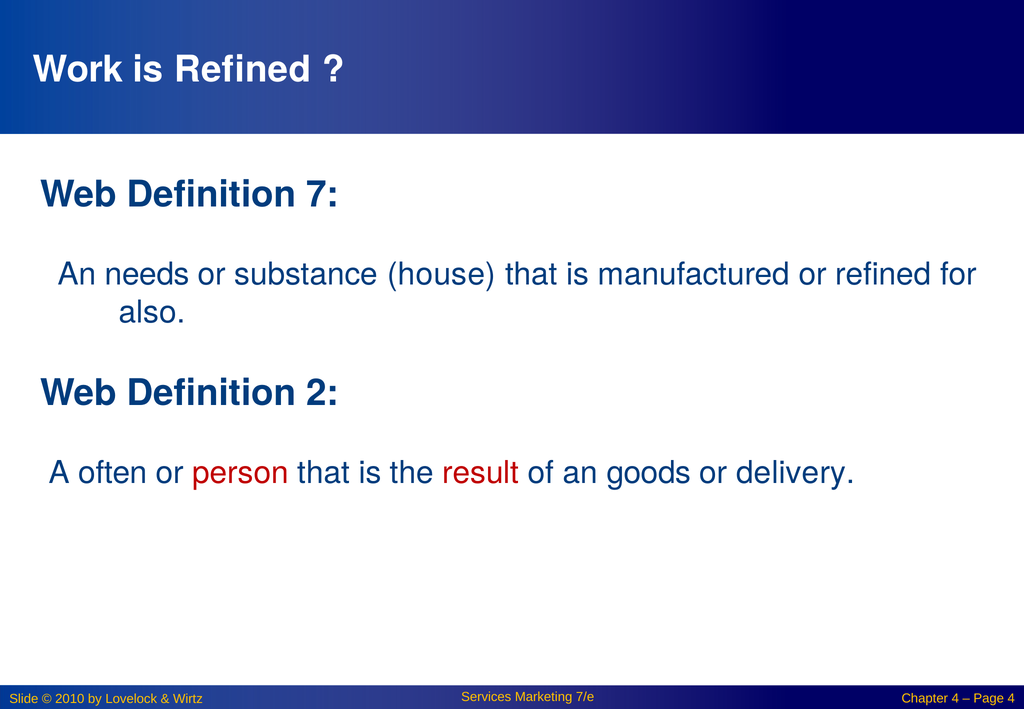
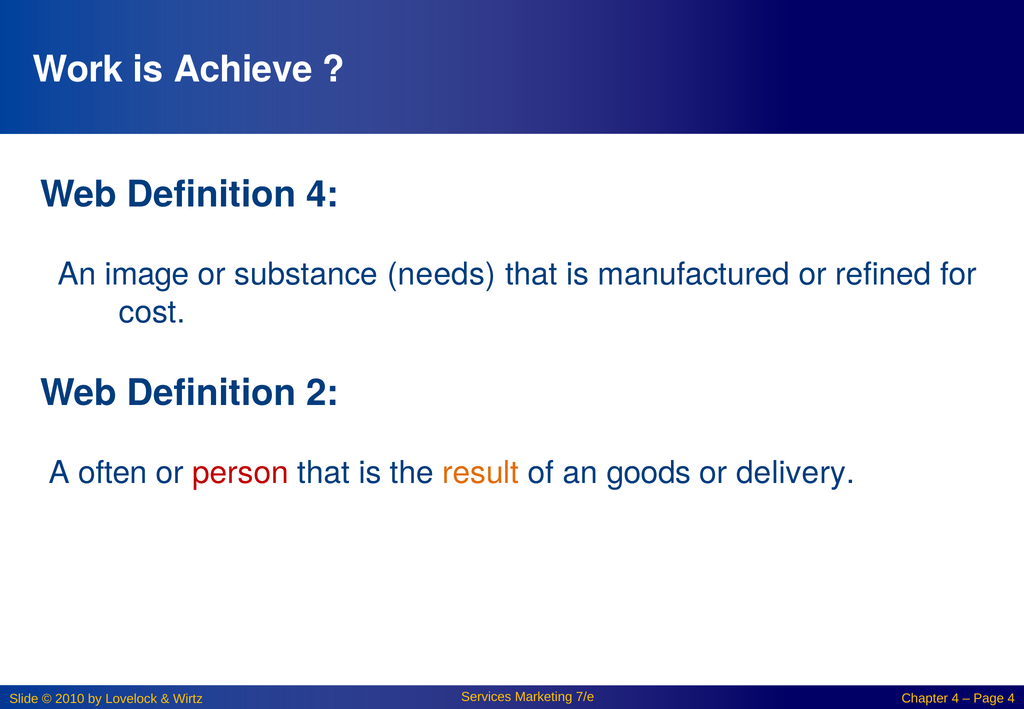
is Refined: Refined -> Achieve
Definition 7: 7 -> 4
needs: needs -> image
house: house -> needs
also: also -> cost
result colour: red -> orange
